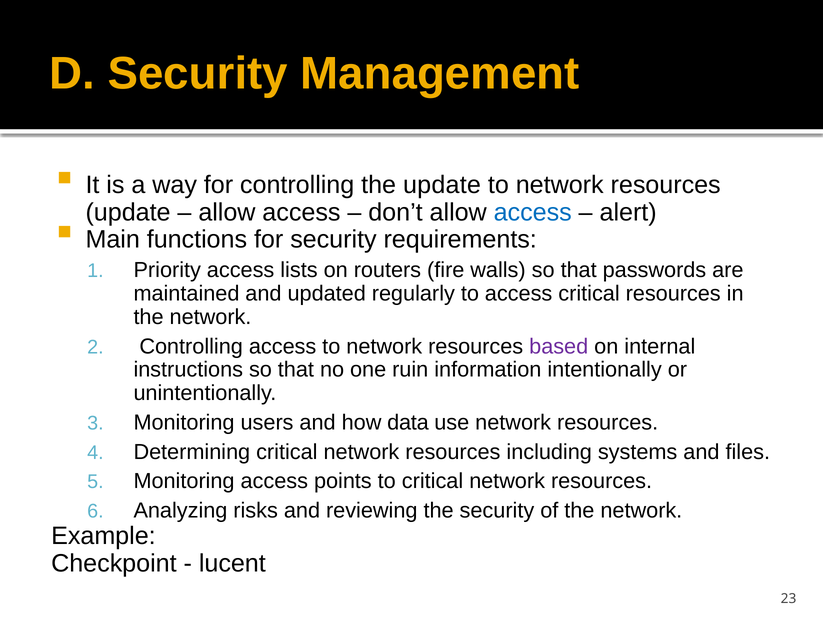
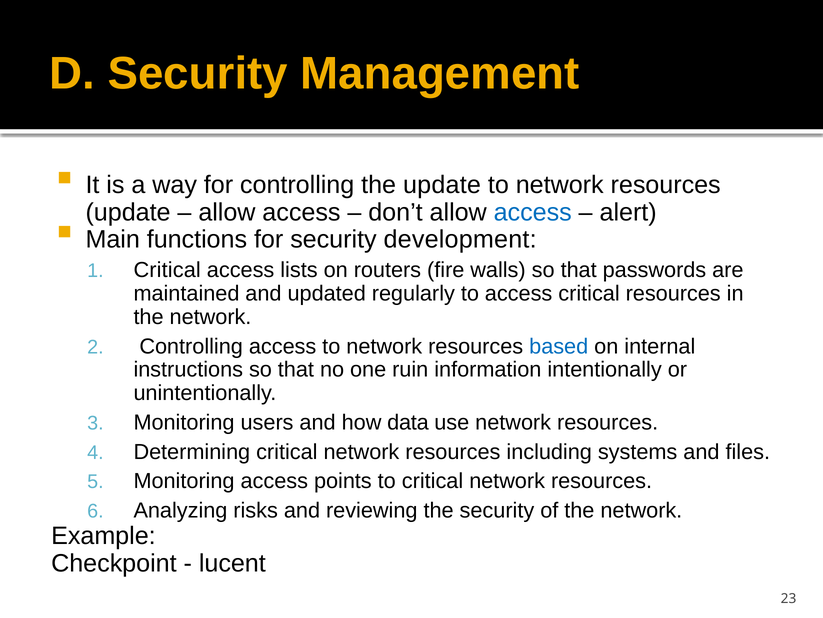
requirements: requirements -> development
Priority at (167, 270): Priority -> Critical
based colour: purple -> blue
